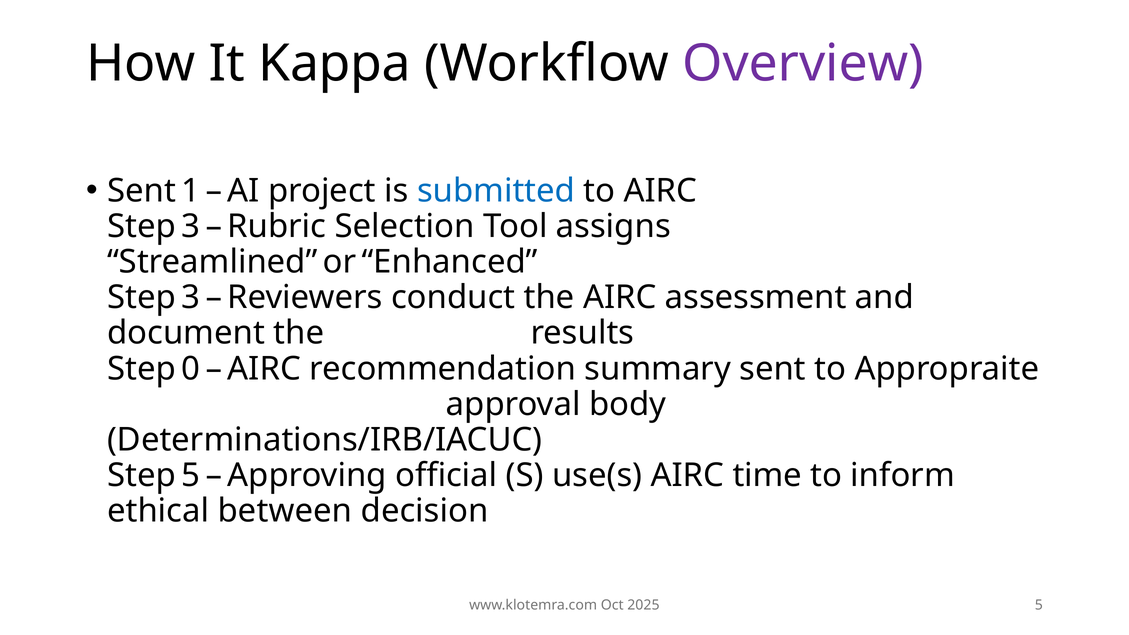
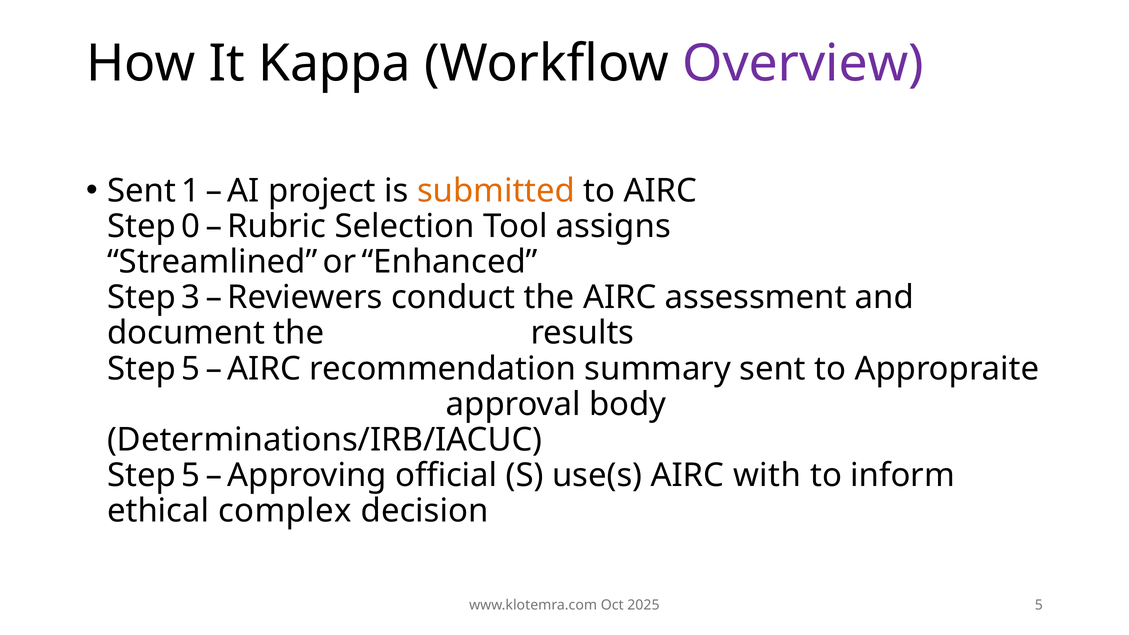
submitted colour: blue -> orange
3 at (191, 226): 3 -> 0
0 at (191, 369): 0 -> 5
time: time -> with
between: between -> complex
